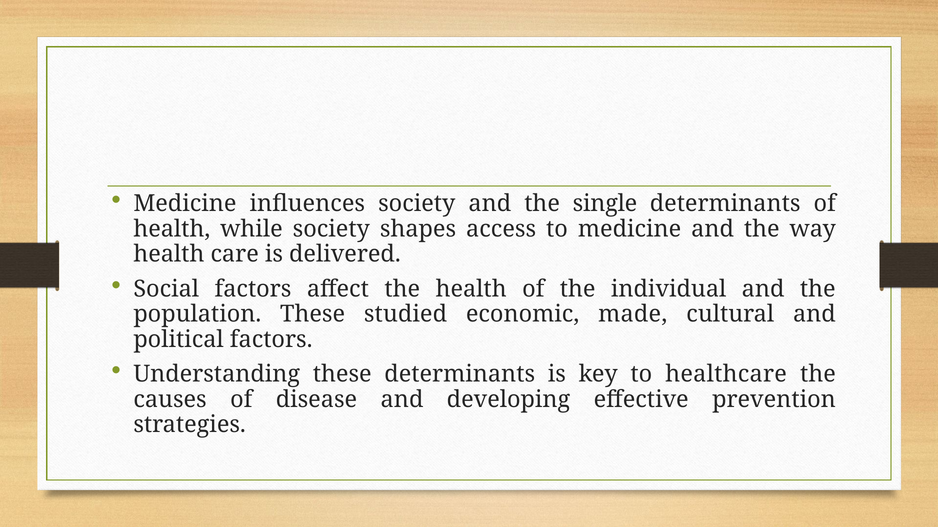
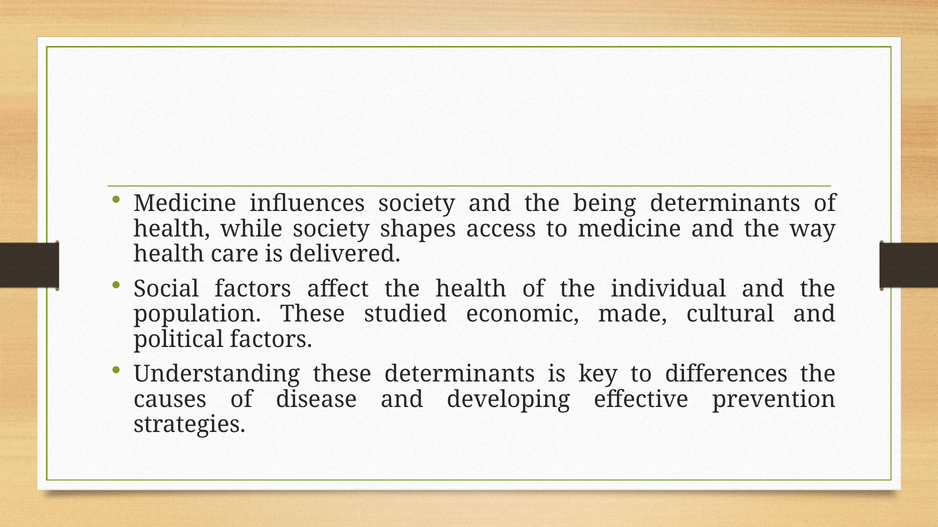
single: single -> being
healthcare: healthcare -> differences
